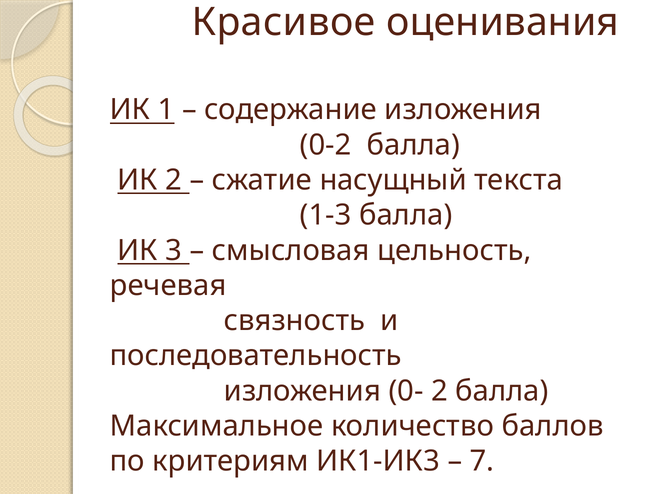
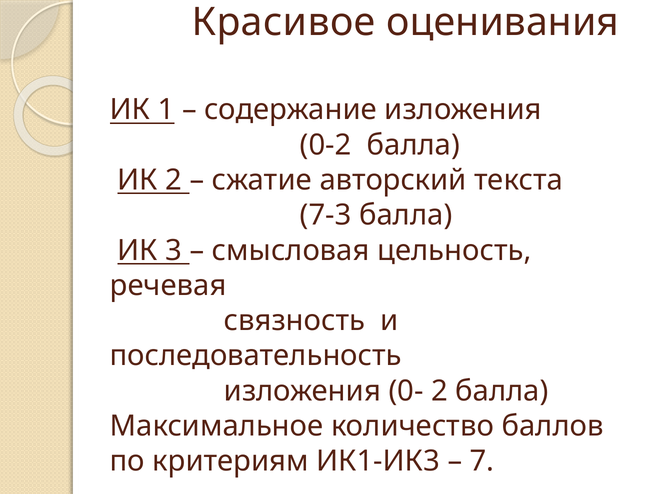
насущный: насущный -> авторский
1-3: 1-3 -> 7-3
